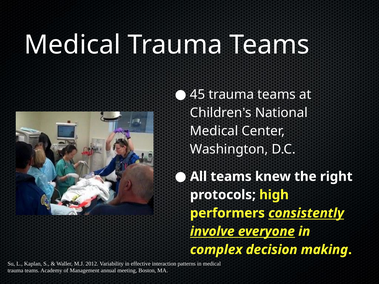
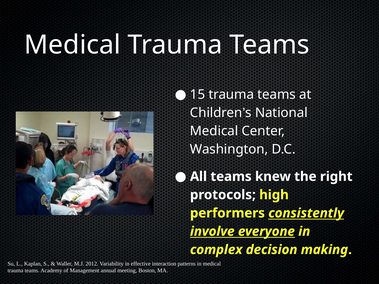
45: 45 -> 15
